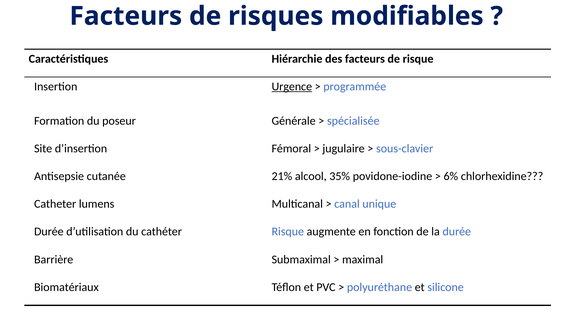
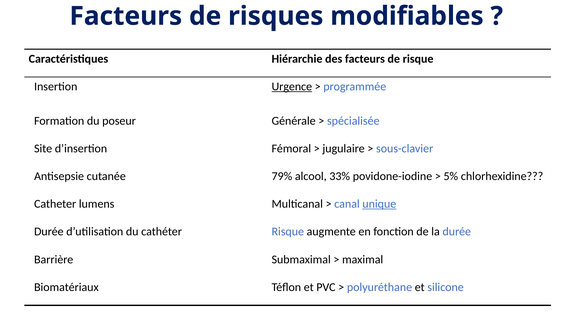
21%: 21% -> 79%
35%: 35% -> 33%
6%: 6% -> 5%
unique underline: none -> present
